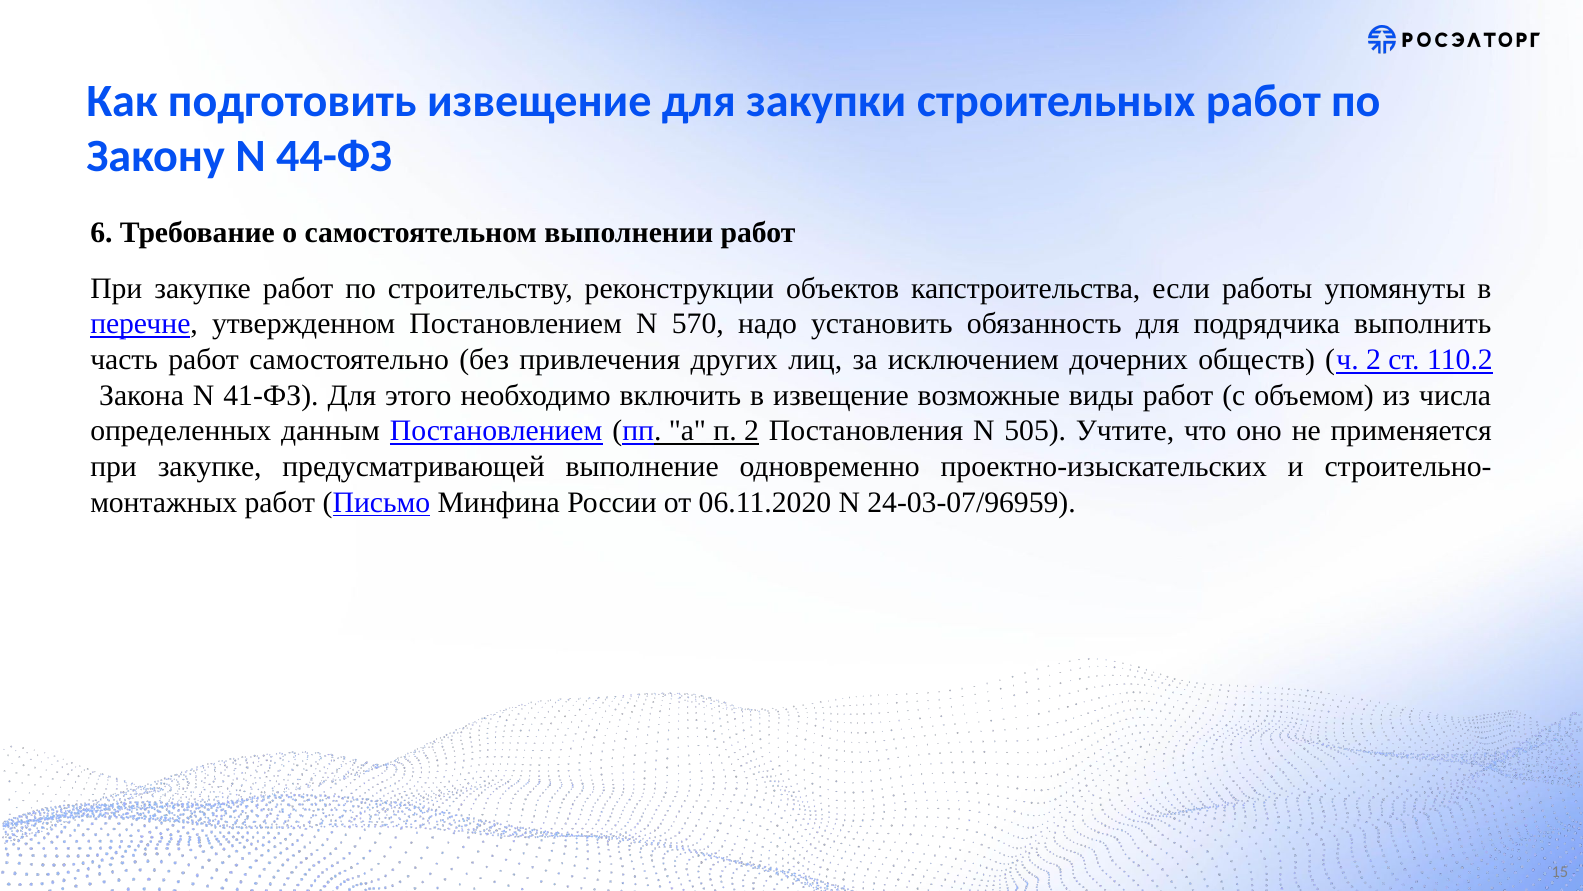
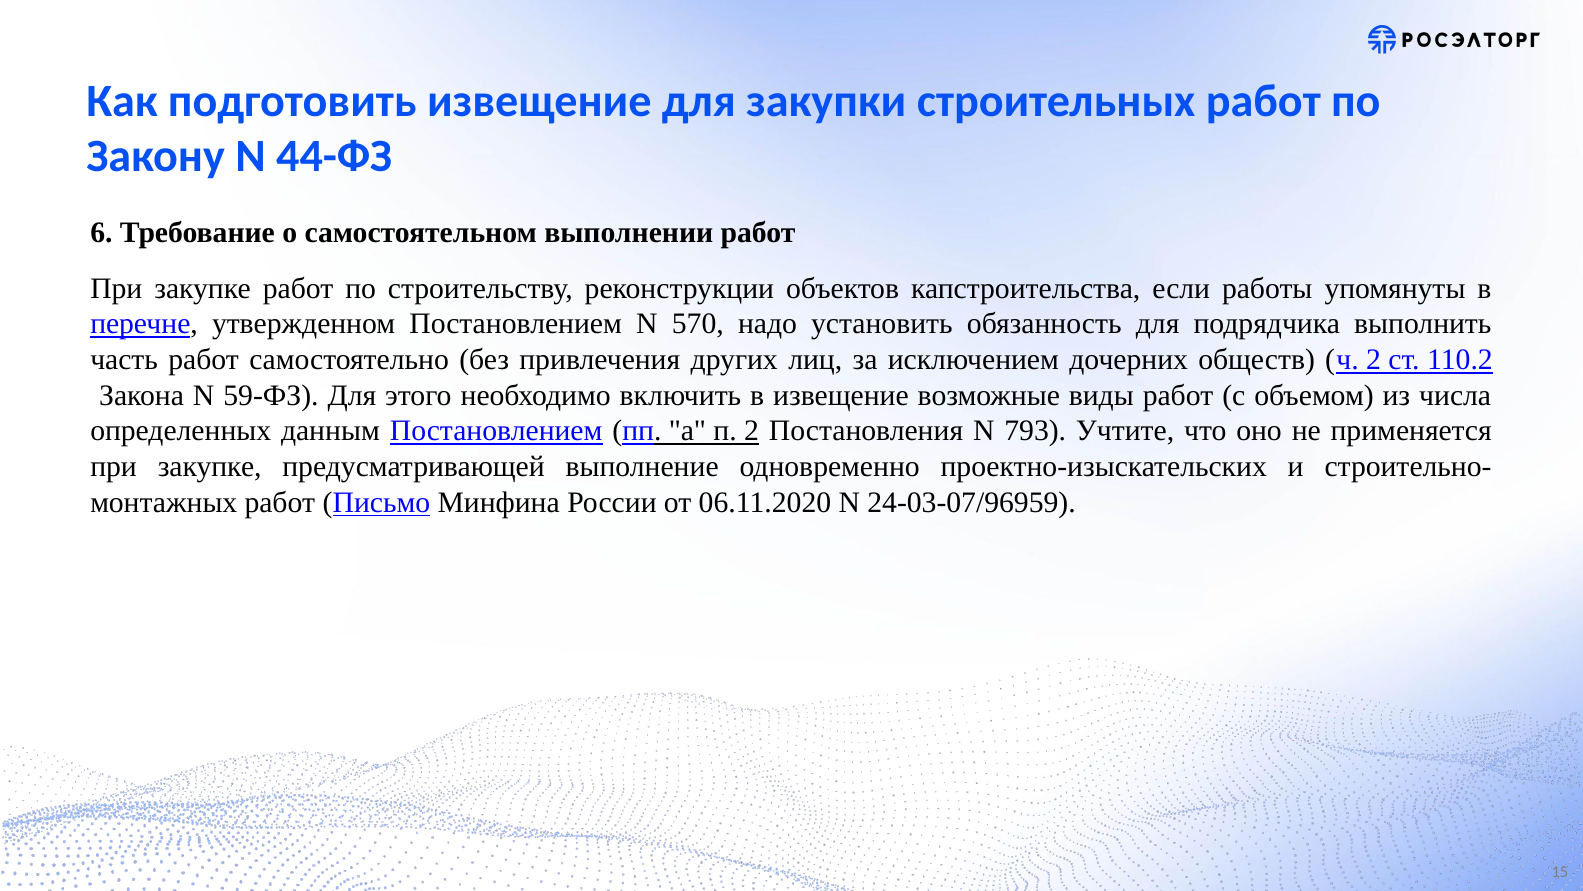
41-ФЗ: 41-ФЗ -> 59-ФЗ
505: 505 -> 793
